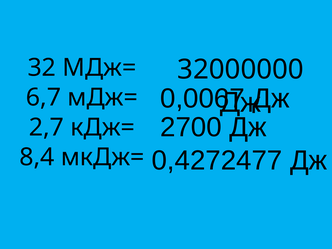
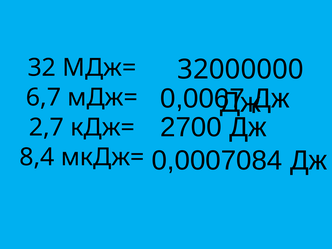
0,4272477: 0,4272477 -> 0,0007084
